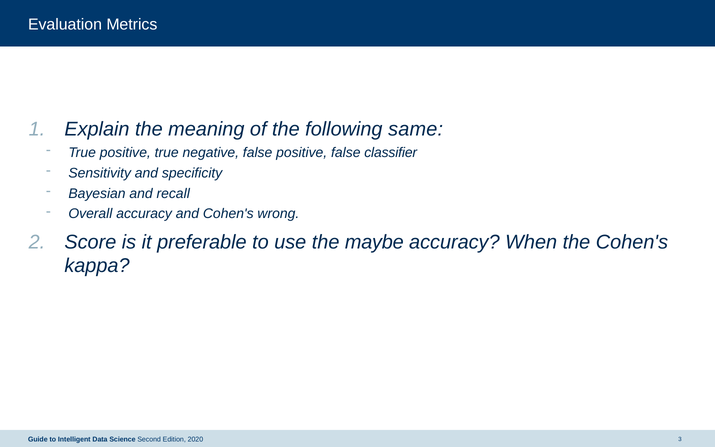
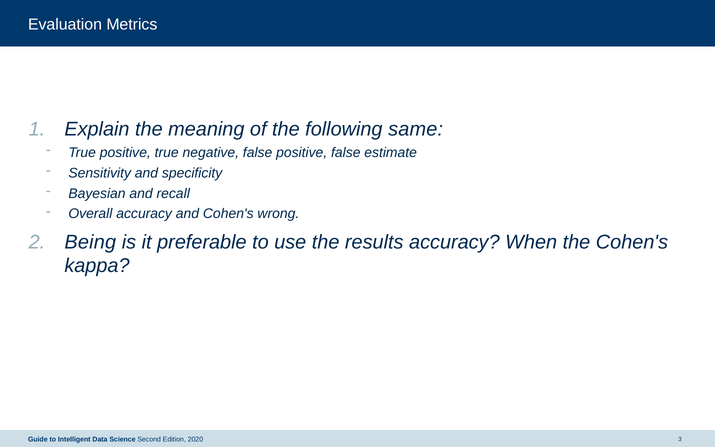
classifier: classifier -> estimate
Score: Score -> Being
maybe: maybe -> results
